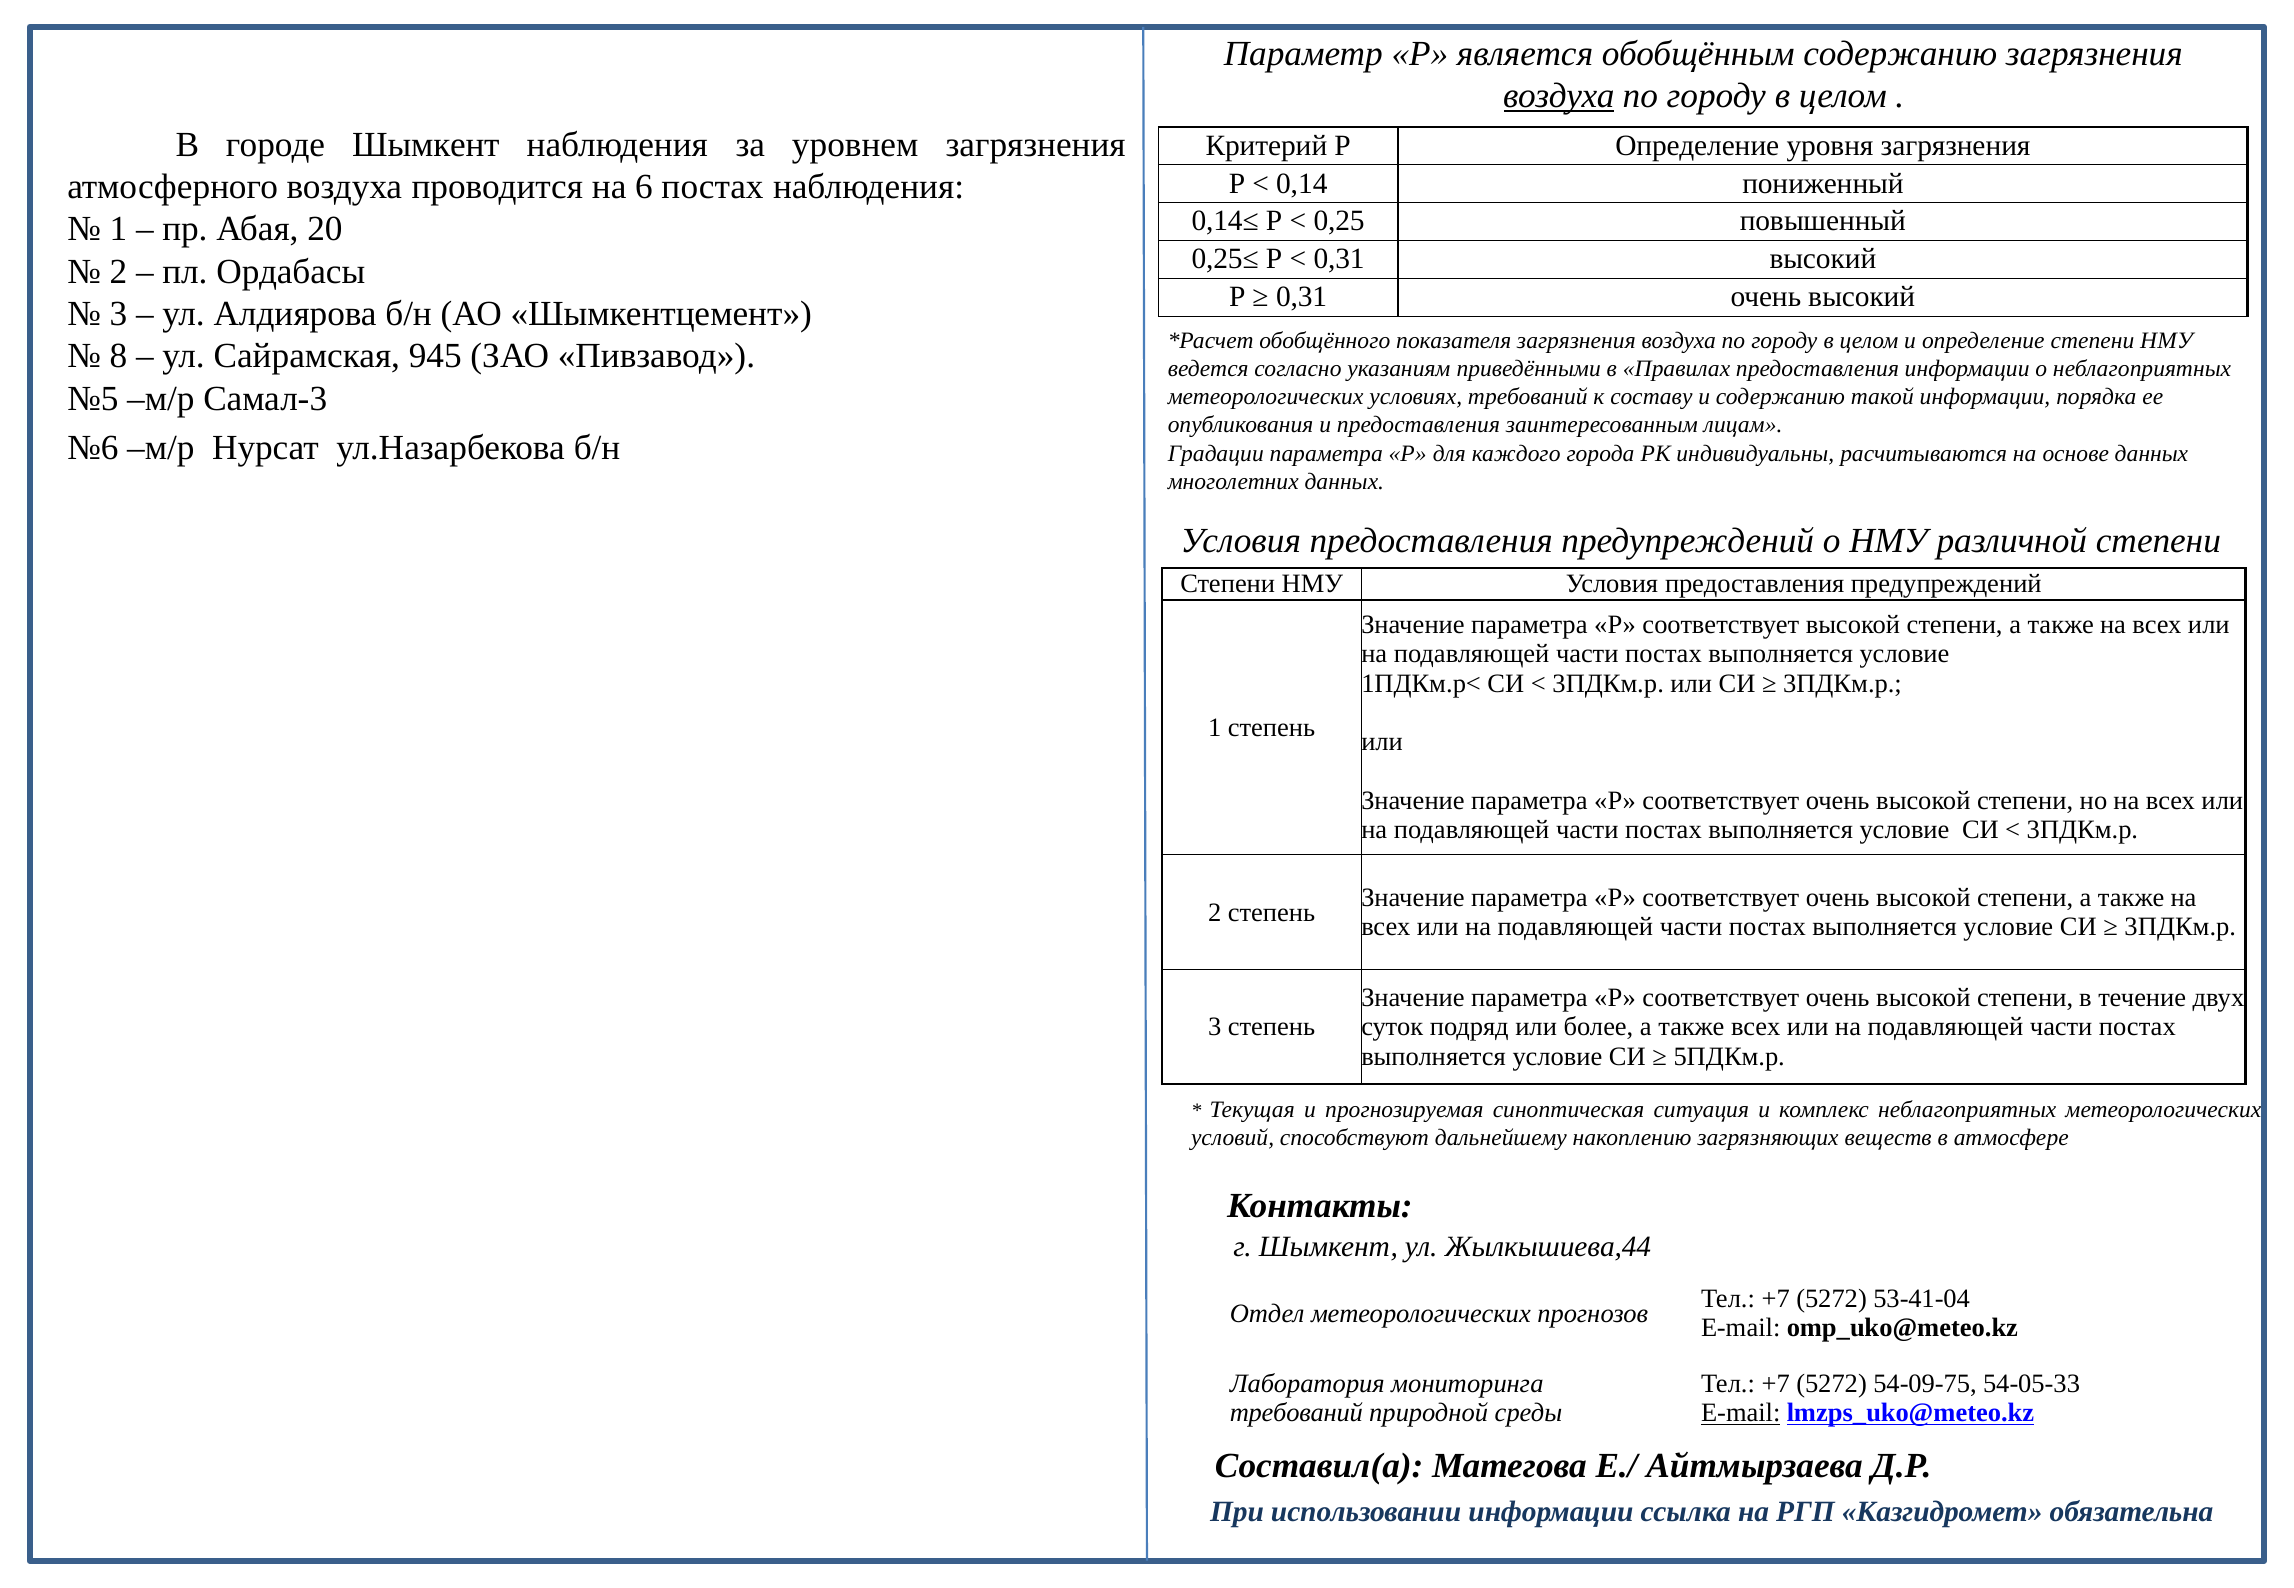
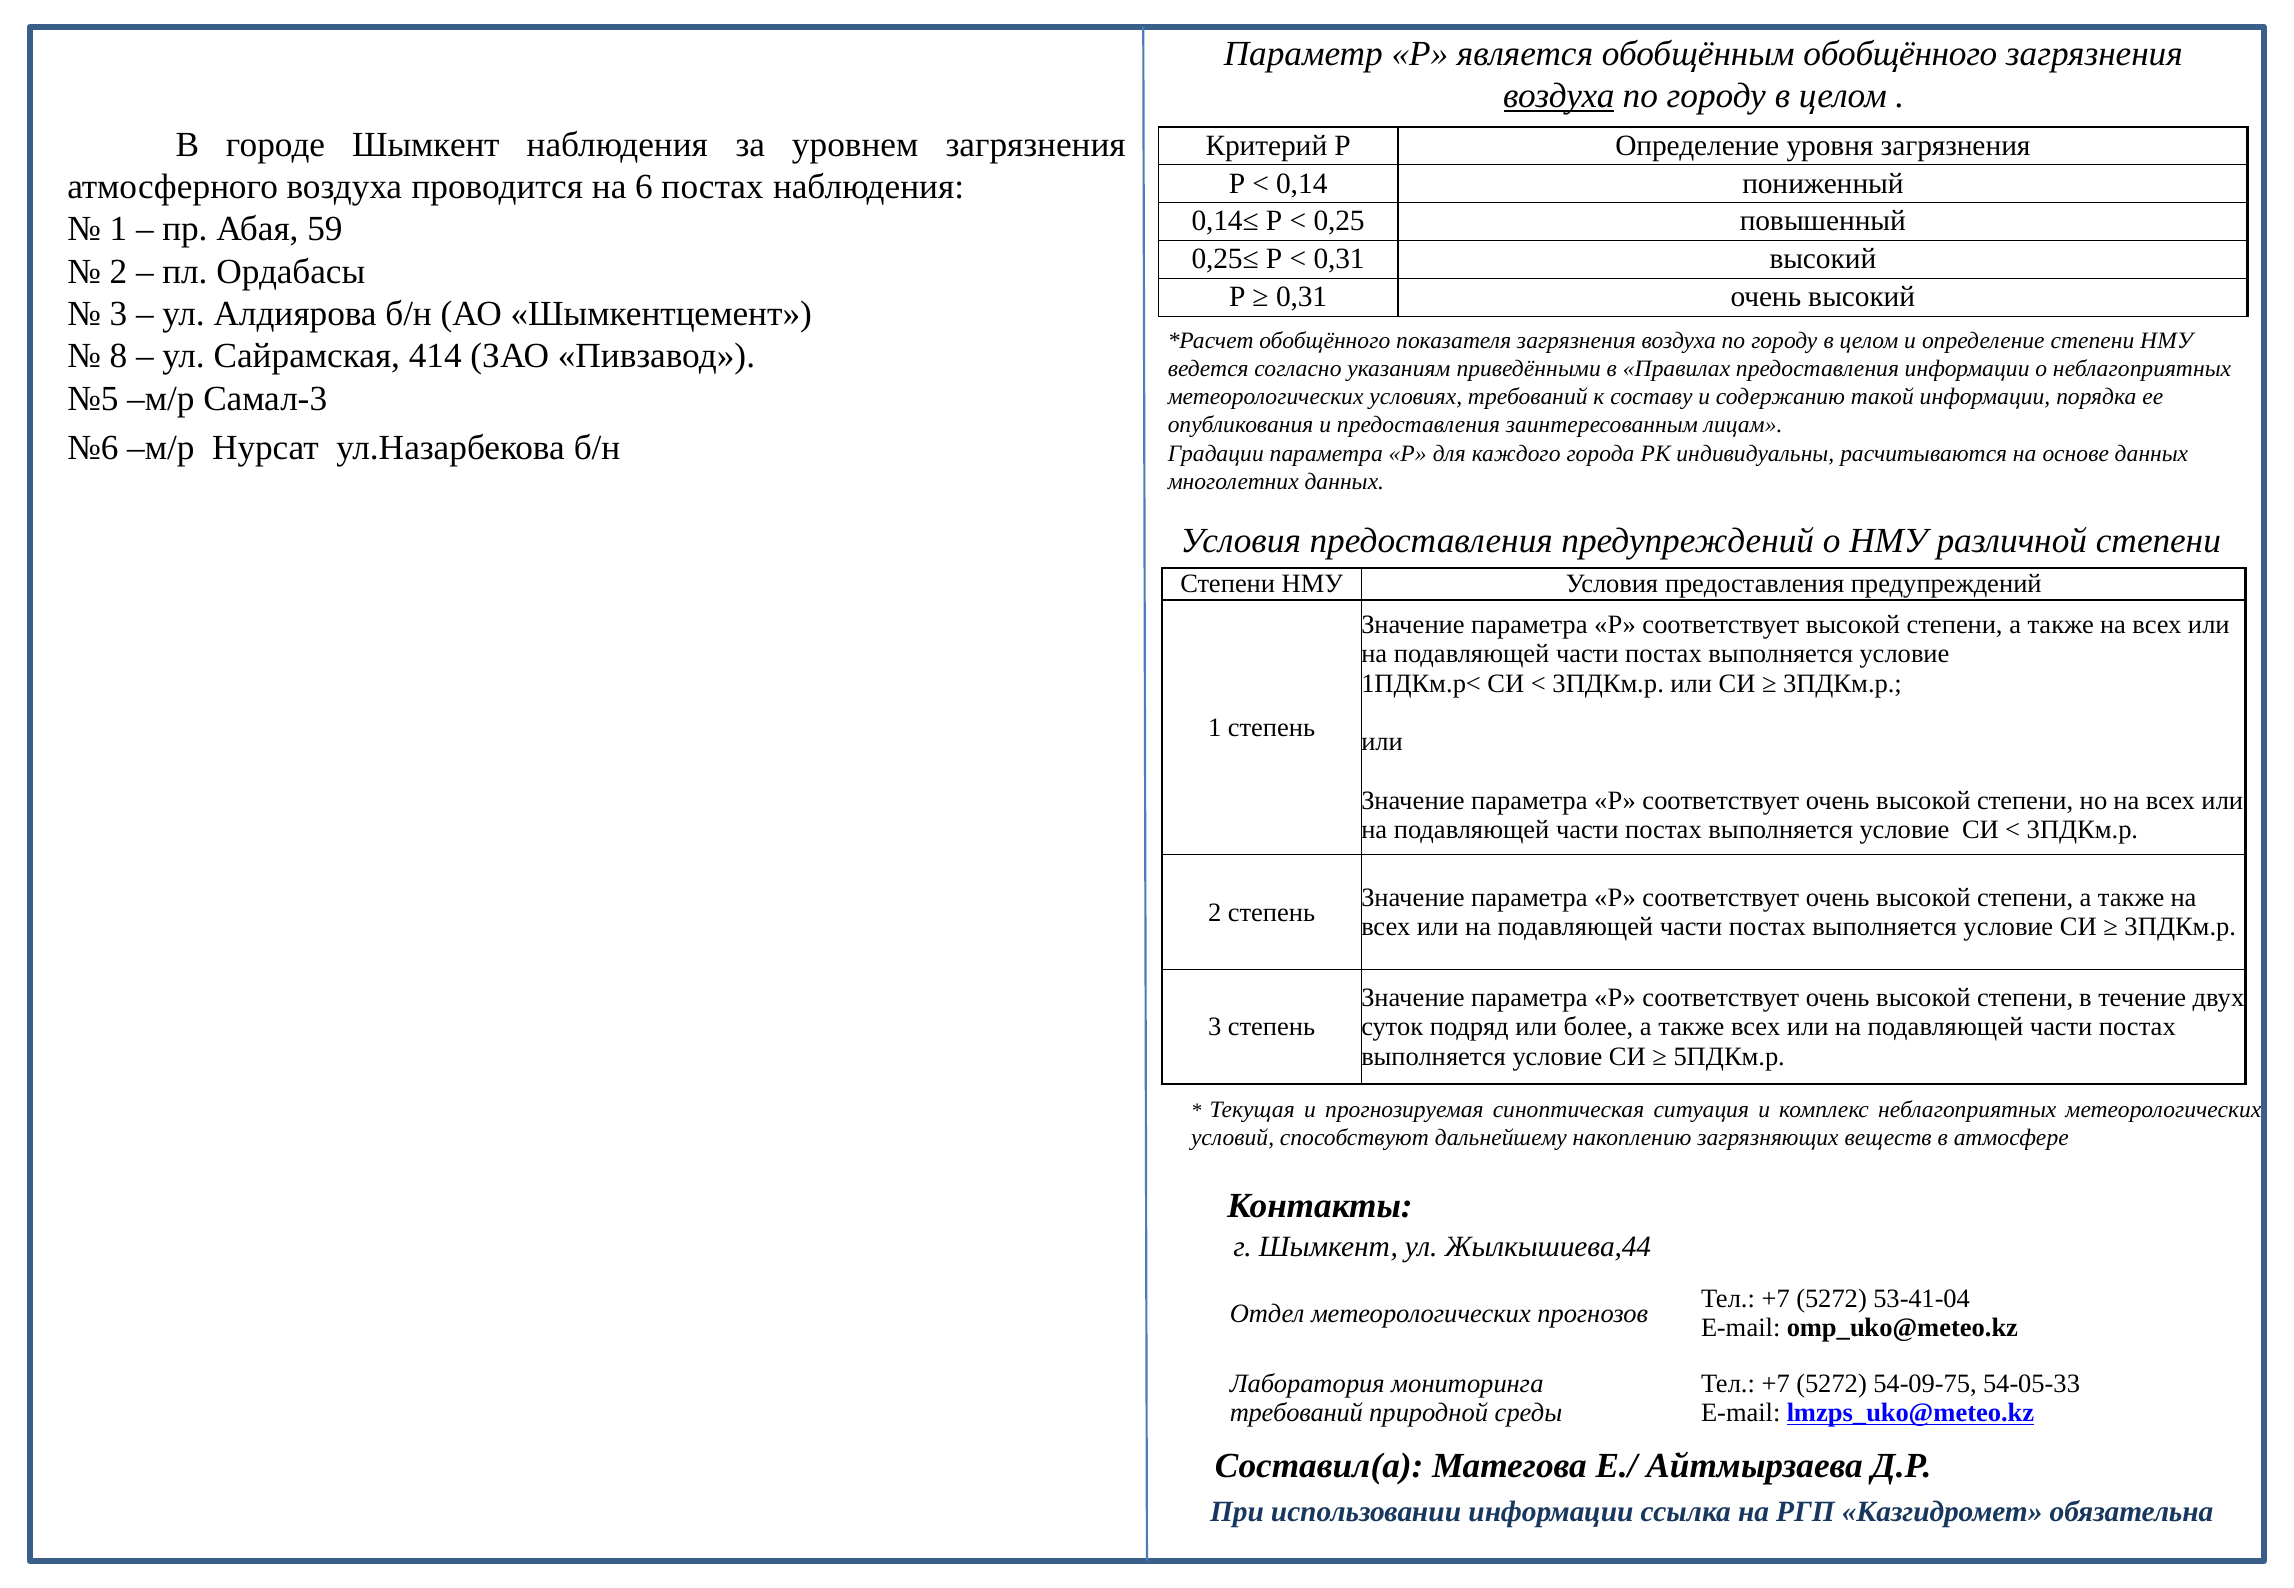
обобщённым содержанию: содержанию -> обобщённого
20: 20 -> 59
945: 945 -> 414
E-mail at (1741, 1413) underline: present -> none
